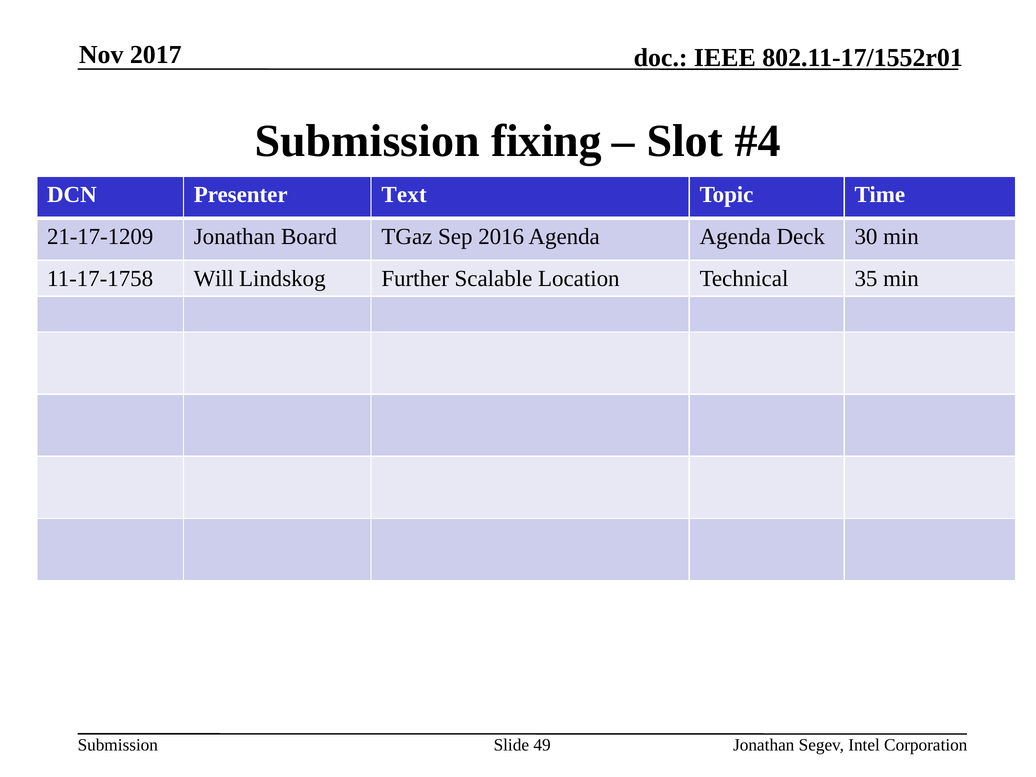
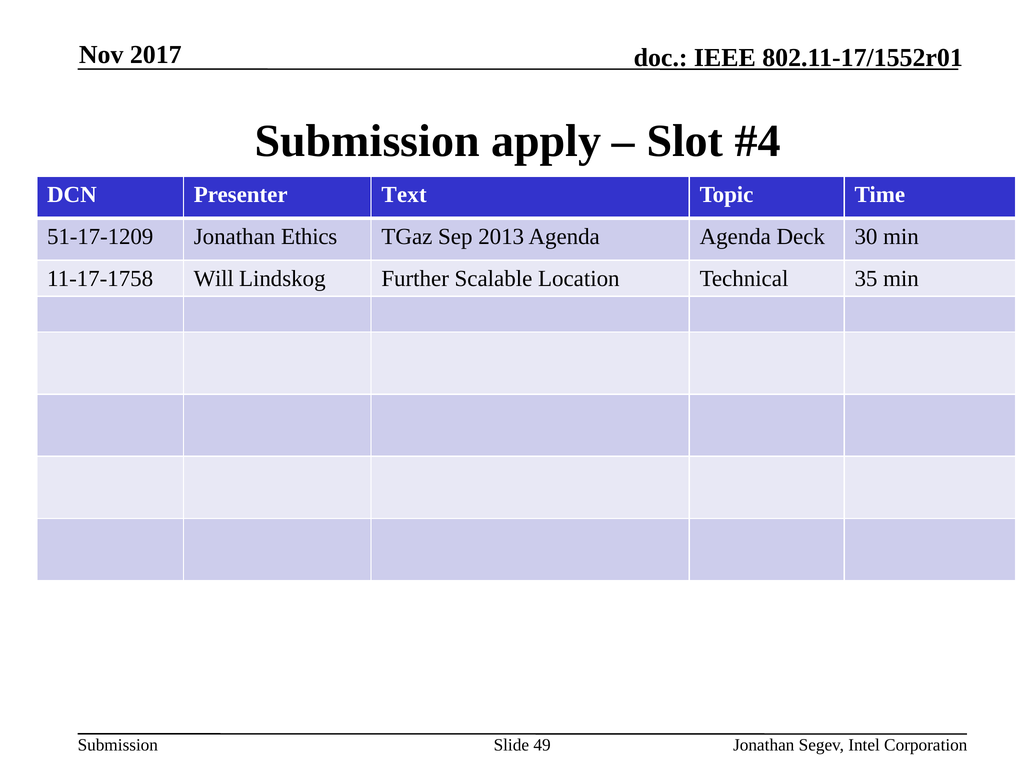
fixing: fixing -> apply
21-17-1209: 21-17-1209 -> 51-17-1209
Board: Board -> Ethics
2016: 2016 -> 2013
